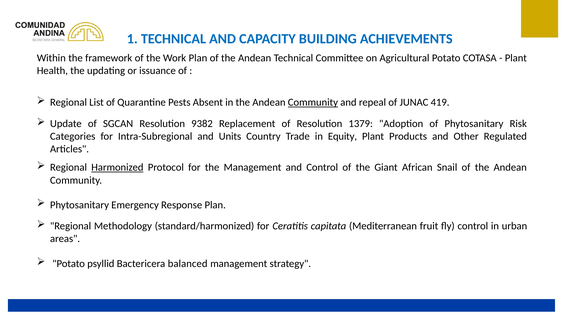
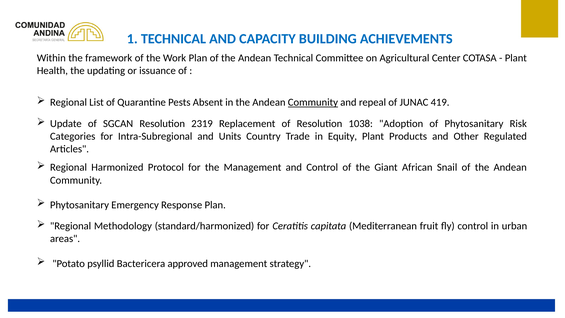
Agricultural Potato: Potato -> Center
9382: 9382 -> 2319
1379: 1379 -> 1038
Harmonized underline: present -> none
balanced: balanced -> approved
